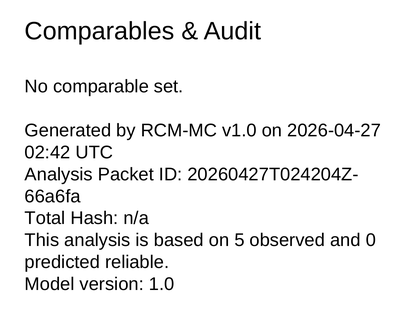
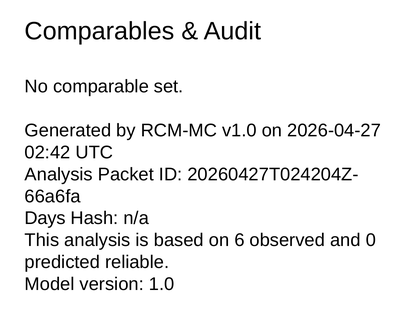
Total: Total -> Days
5: 5 -> 6
